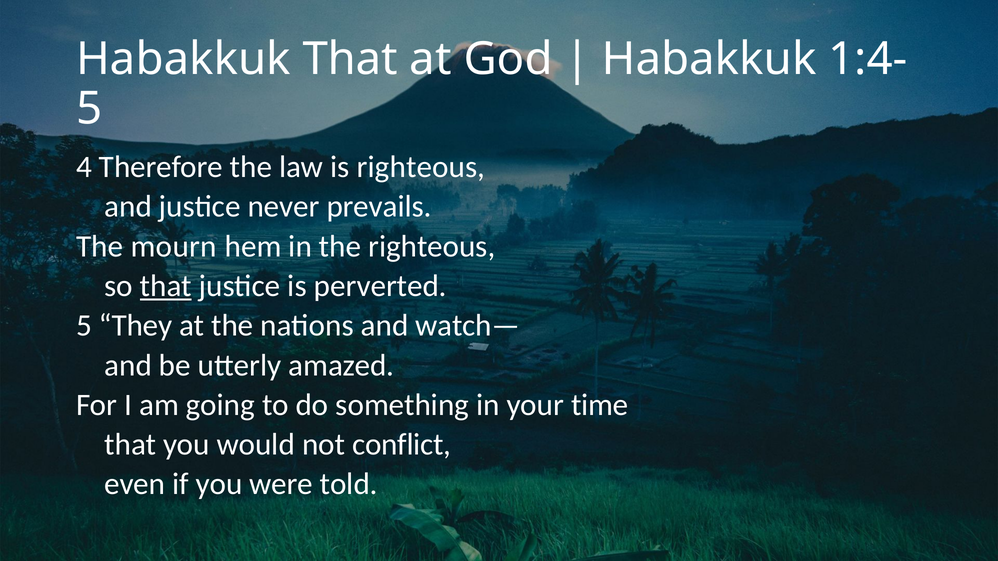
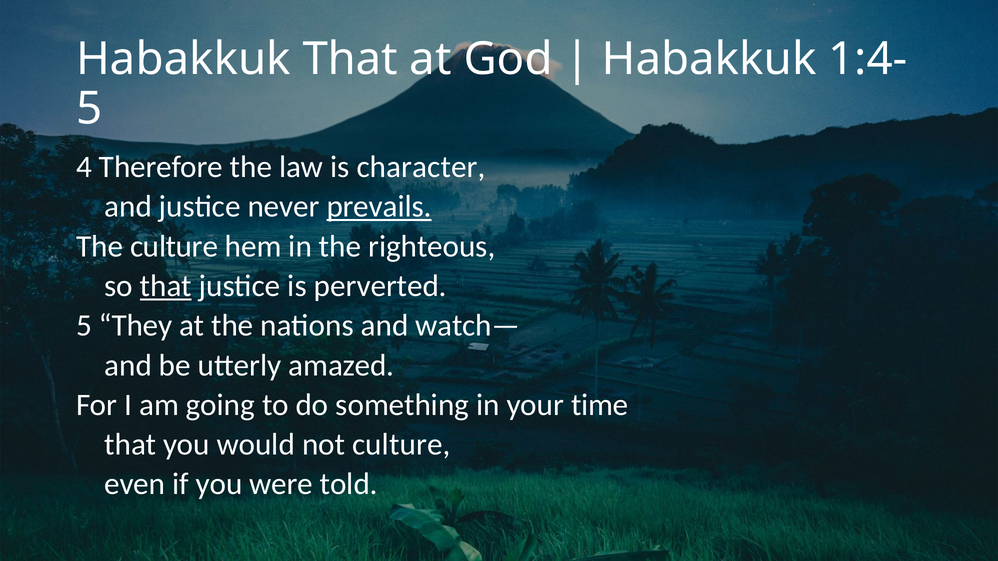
is righteous: righteous -> character
prevails underline: none -> present
The mourn: mourn -> culture
not conflict: conflict -> culture
